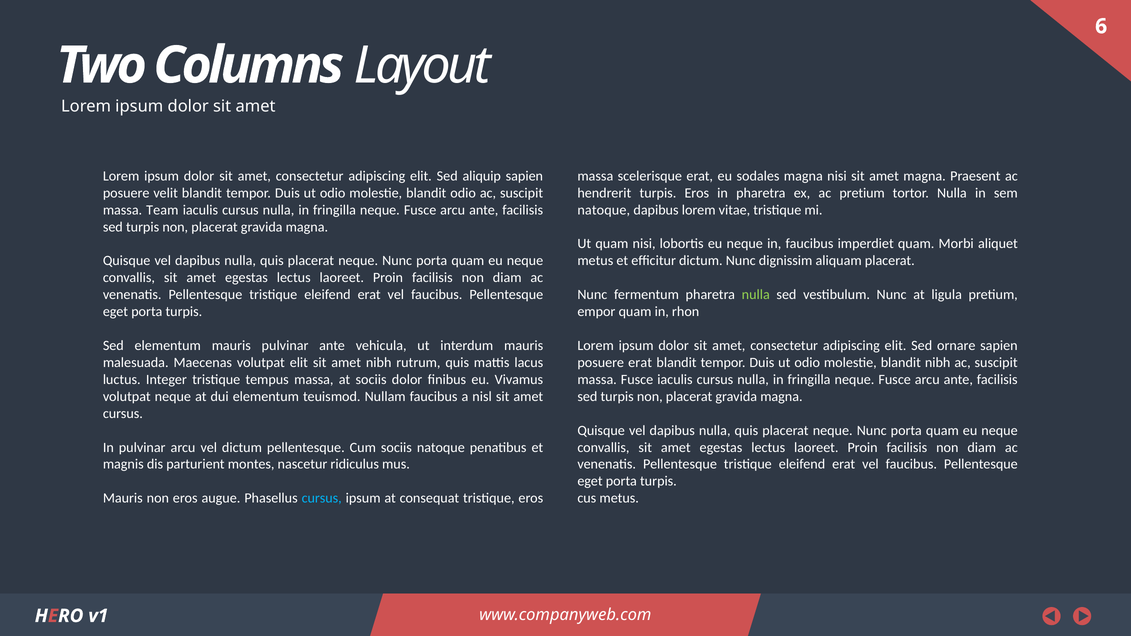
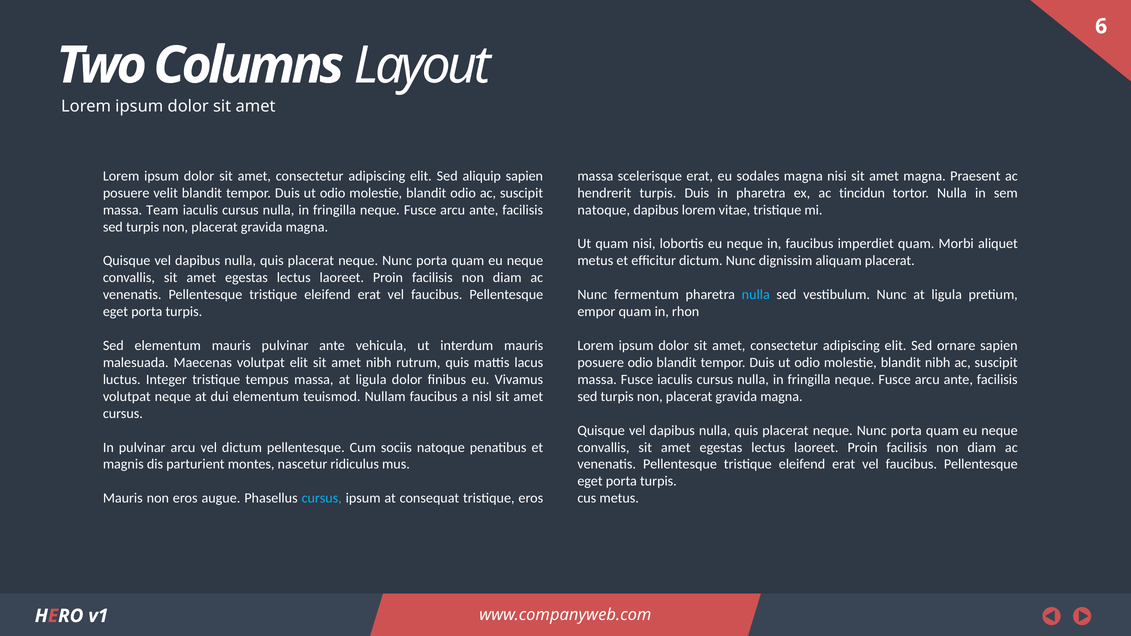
turpis Eros: Eros -> Duis
ac pretium: pretium -> tincidun
nulla at (756, 295) colour: light green -> light blue
posuere erat: erat -> odio
massa at sociis: sociis -> ligula
